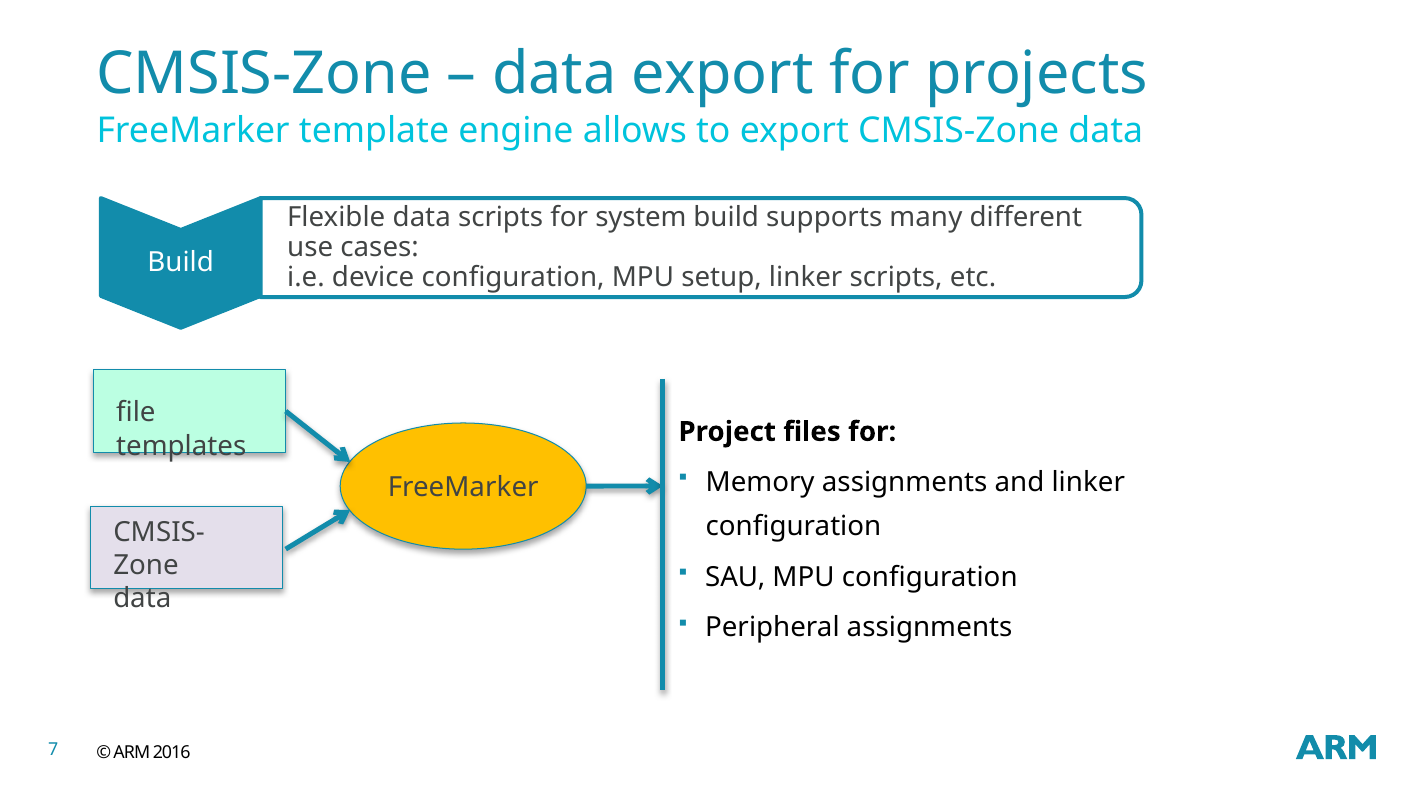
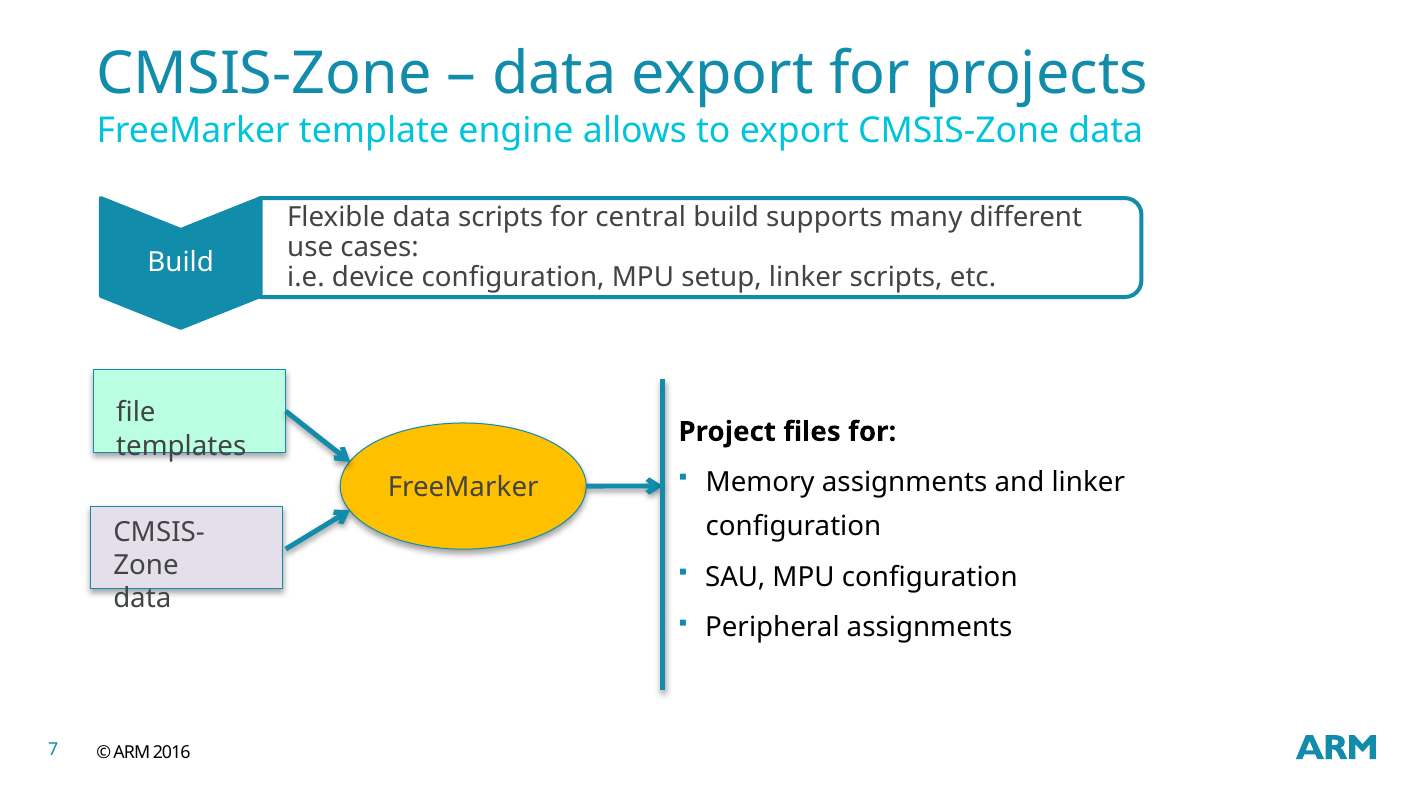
system: system -> central
